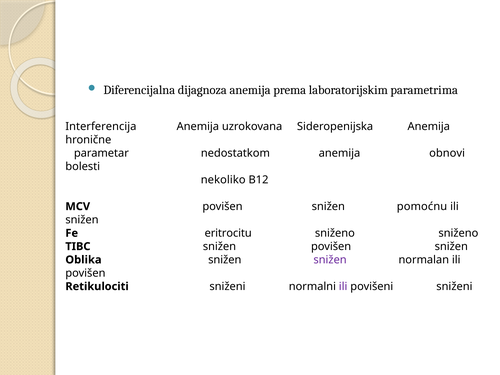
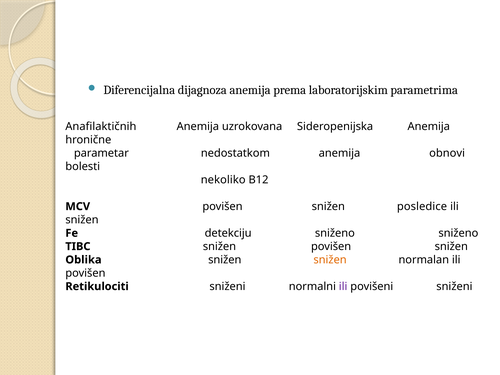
Interferencija: Interferencija -> Anafilaktičnih
pomoćnu: pomoćnu -> posledice
eritrocitu: eritrocitu -> detekciju
snižen at (330, 260) colour: purple -> orange
